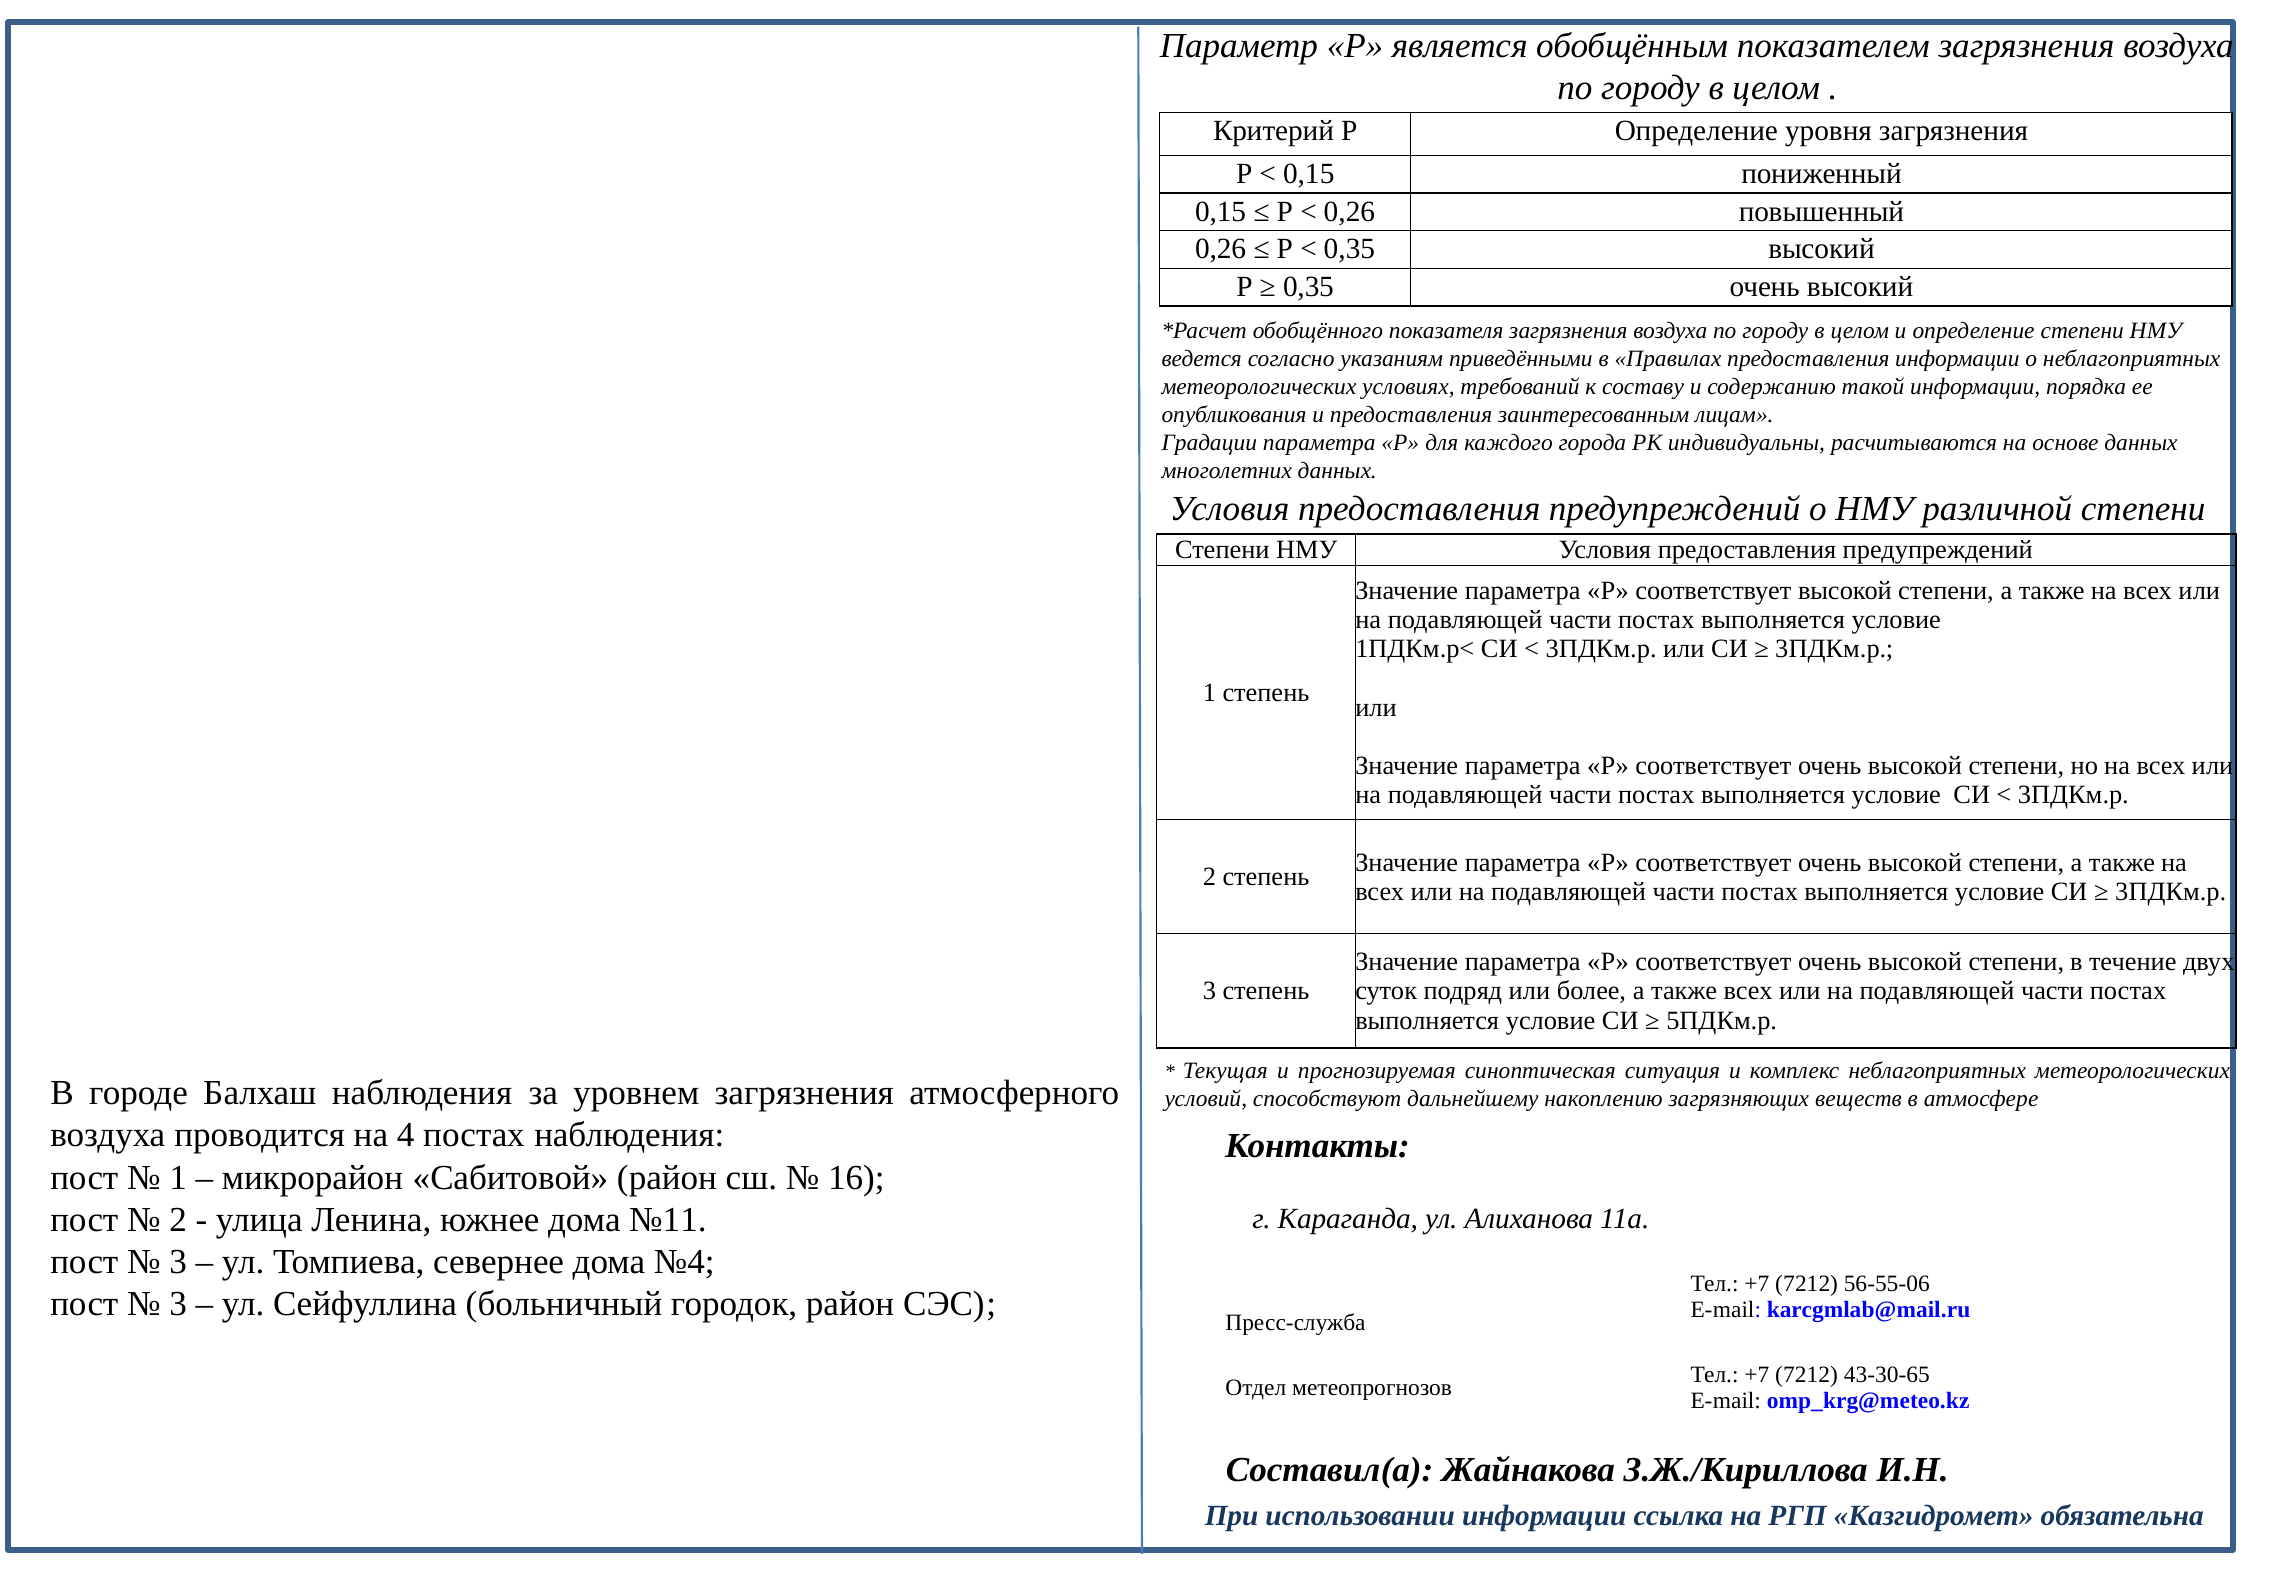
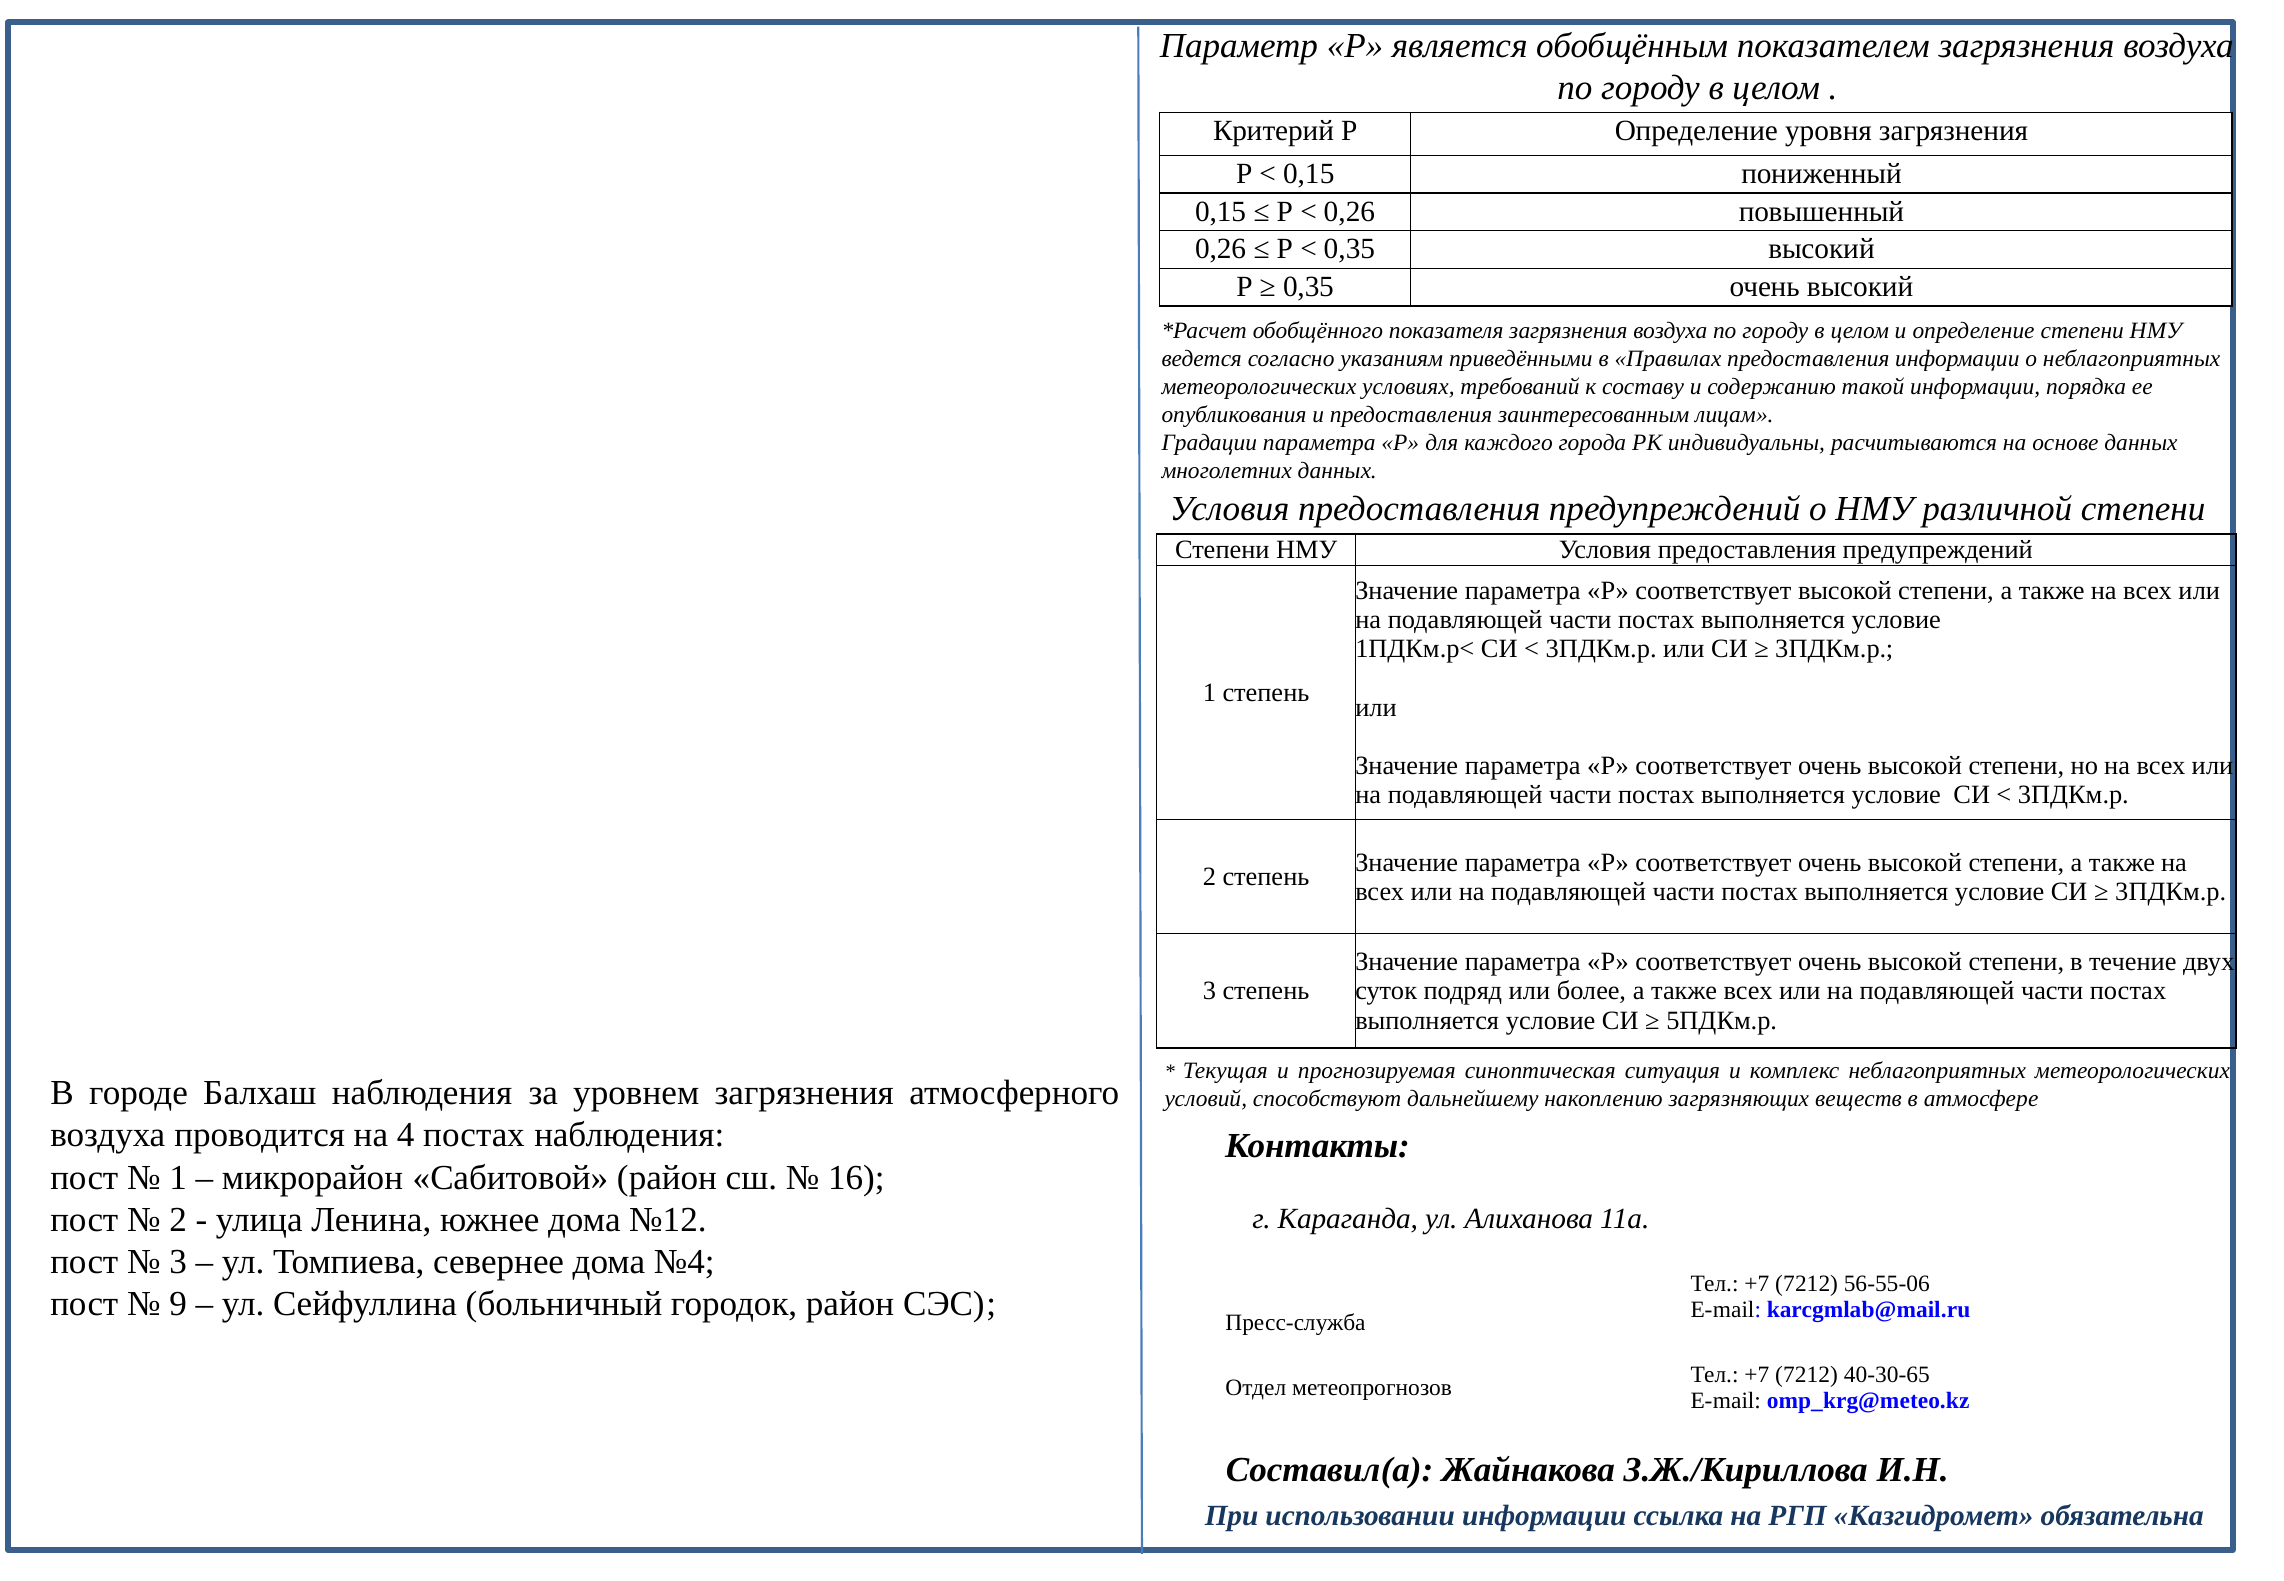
№11: №11 -> №12
3 at (178, 1304): 3 -> 9
43-30-65: 43-30-65 -> 40-30-65
